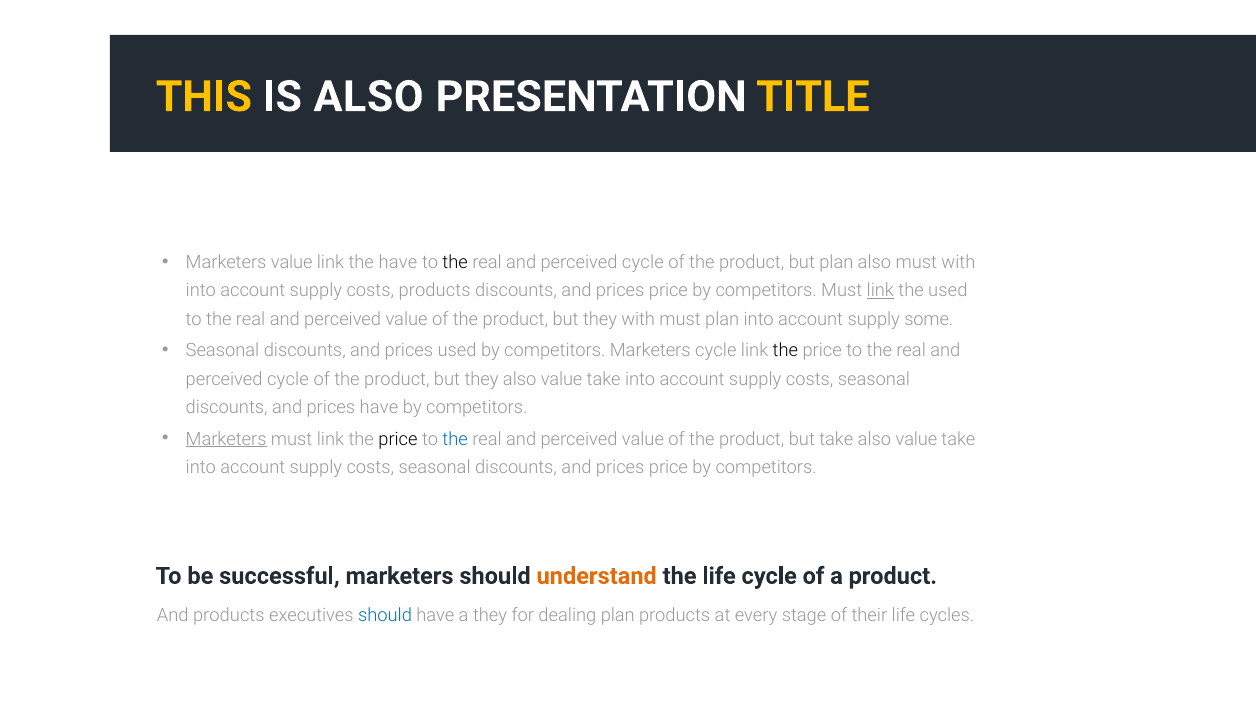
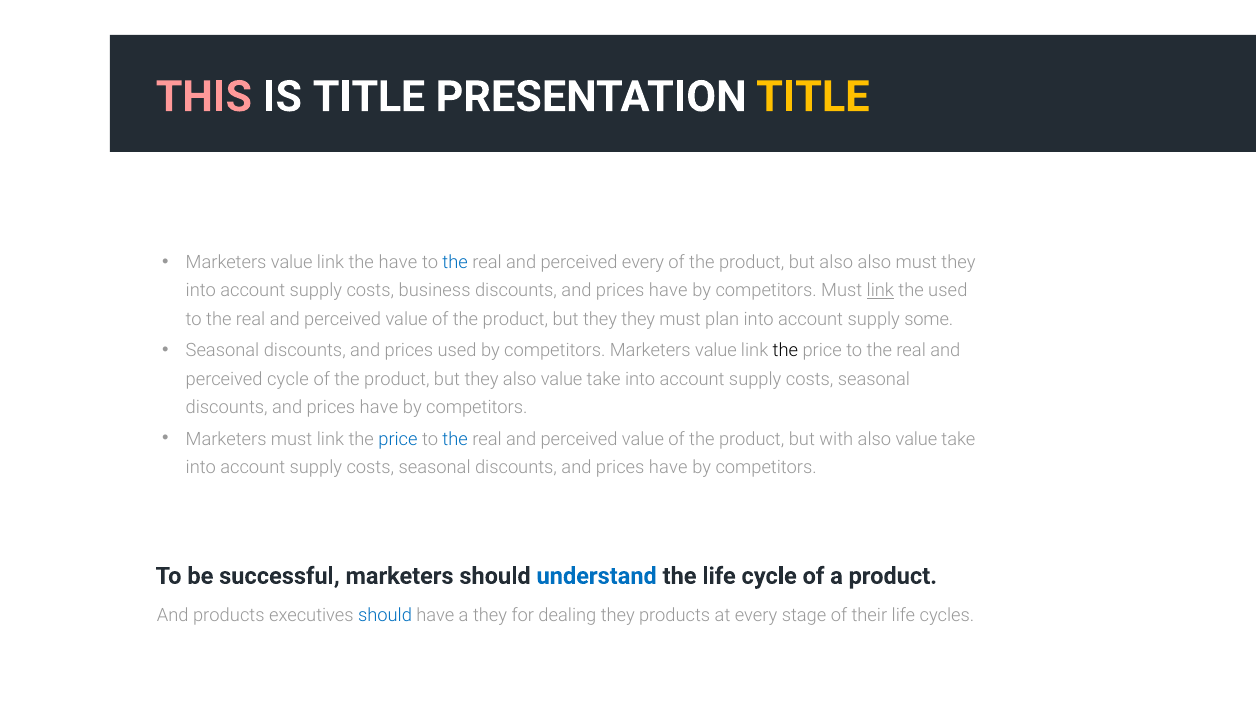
THIS colour: yellow -> pink
IS ALSO: ALSO -> TITLE
the at (455, 263) colour: black -> blue
cycle at (643, 263): cycle -> every
but plan: plan -> also
must with: with -> they
costs products: products -> business
price at (668, 291): price -> have
they with: with -> they
competitors Marketers cycle: cycle -> value
Marketers at (226, 439) underline: present -> none
price at (398, 439) colour: black -> blue
but take: take -> with
price at (668, 467): price -> have
understand colour: orange -> blue
dealing plan: plan -> they
